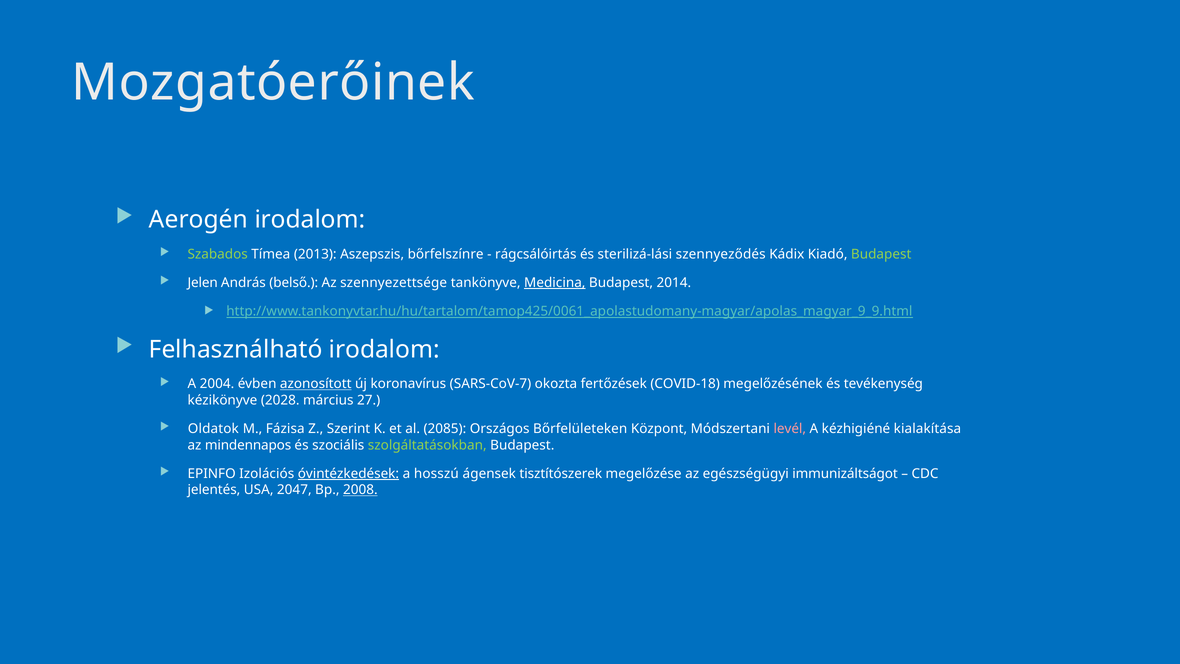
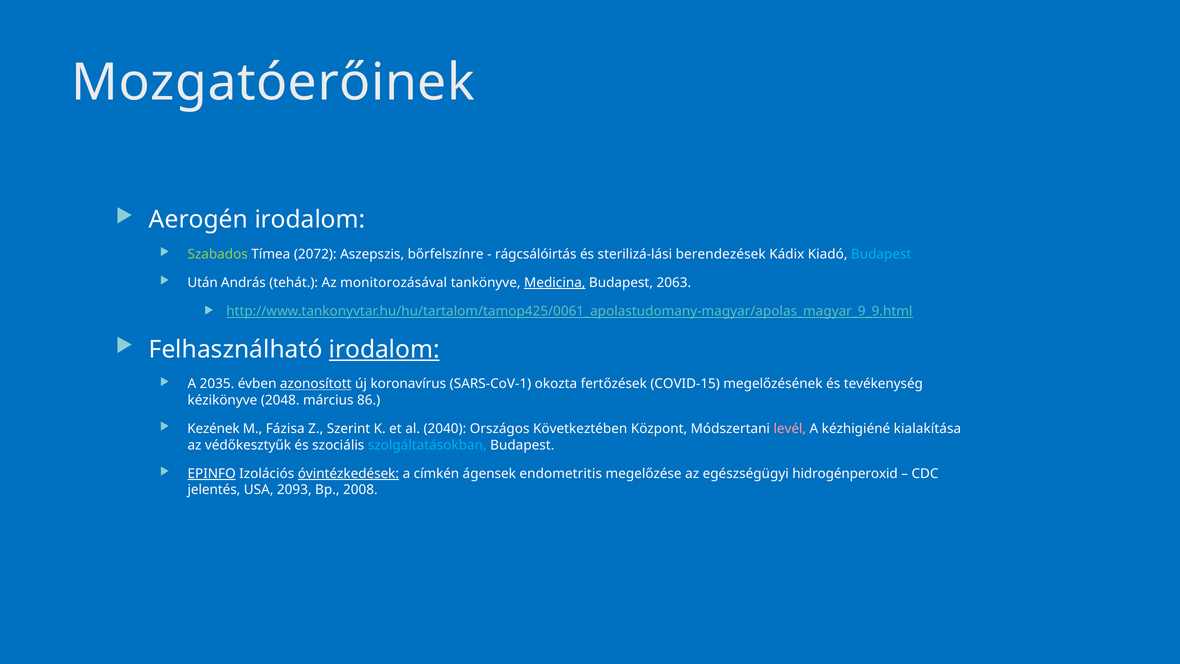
2013: 2013 -> 2072
szennyeződés: szennyeződés -> berendezések
Budapest at (881, 254) colour: light green -> light blue
Jelen: Jelen -> Után
belső: belső -> tehát
szennyezettsége: szennyezettsége -> monitorozásával
2014: 2014 -> 2063
irodalom at (384, 349) underline: none -> present
2004: 2004 -> 2035
SARS-CoV-7: SARS-CoV-7 -> SARS-CoV-1
COVID-18: COVID-18 -> COVID-15
2028: 2028 -> 2048
27: 27 -> 86
Oldatok: Oldatok -> Kezének
2085: 2085 -> 2040
Bőrfelületeken: Bőrfelületeken -> Következtében
mindennapos: mindennapos -> védőkesztyűk
szolgáltatásokban colour: light green -> light blue
EPINFO underline: none -> present
hosszú: hosszú -> címkén
tisztítószerek: tisztítószerek -> endometritis
immunizáltságot: immunizáltságot -> hidrogénperoxid
2047: 2047 -> 2093
2008 underline: present -> none
